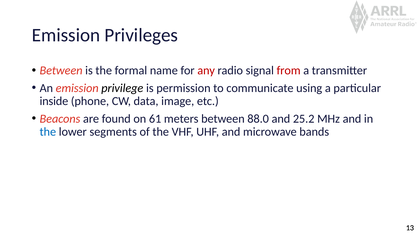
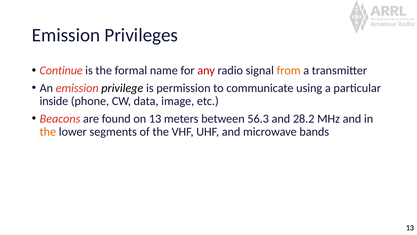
Between at (61, 70): Between -> Continue
from colour: red -> orange
on 61: 61 -> 13
88.0: 88.0 -> 56.3
25.2: 25.2 -> 28.2
the at (48, 132) colour: blue -> orange
